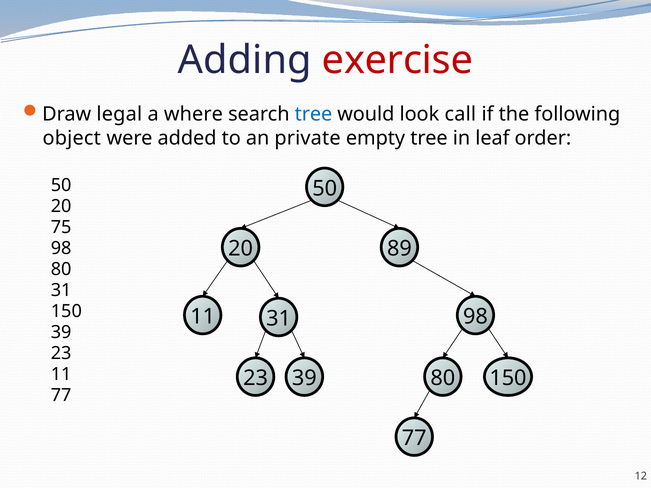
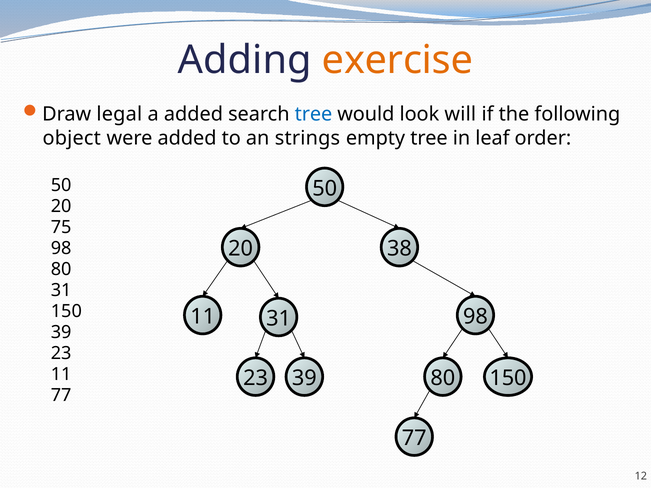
exercise colour: red -> orange
a where: where -> added
call: call -> will
private: private -> strings
89: 89 -> 38
